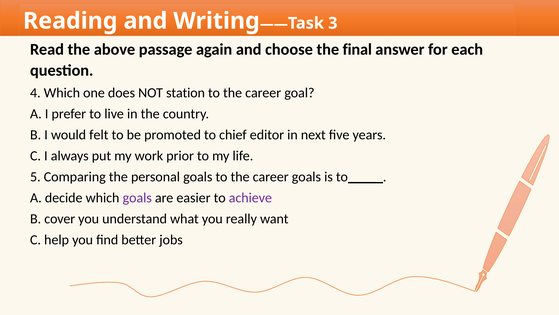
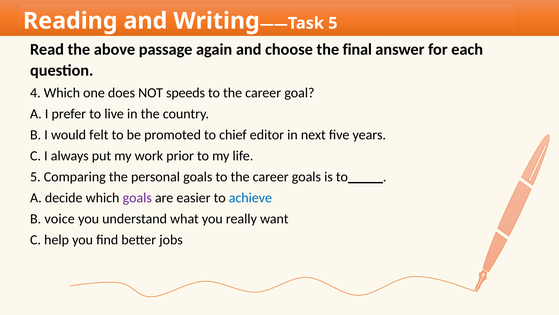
3 at (333, 23): 3 -> 5
station: station -> speeds
achieve colour: purple -> blue
cover: cover -> voice
